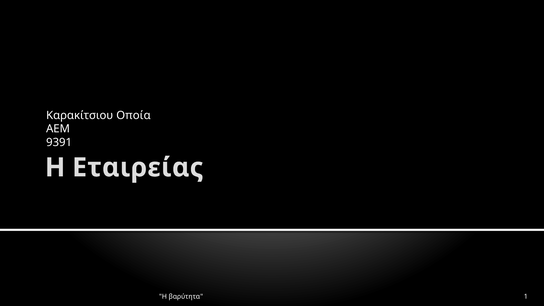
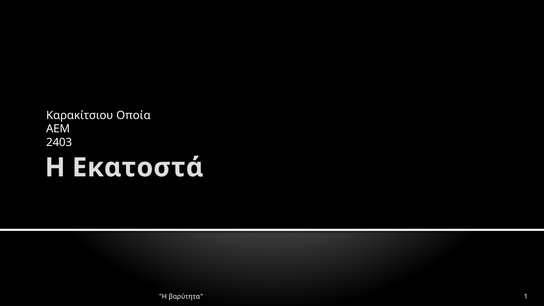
9391: 9391 -> 2403
Εταιρείας: Εταιρείας -> Εκατοστά
